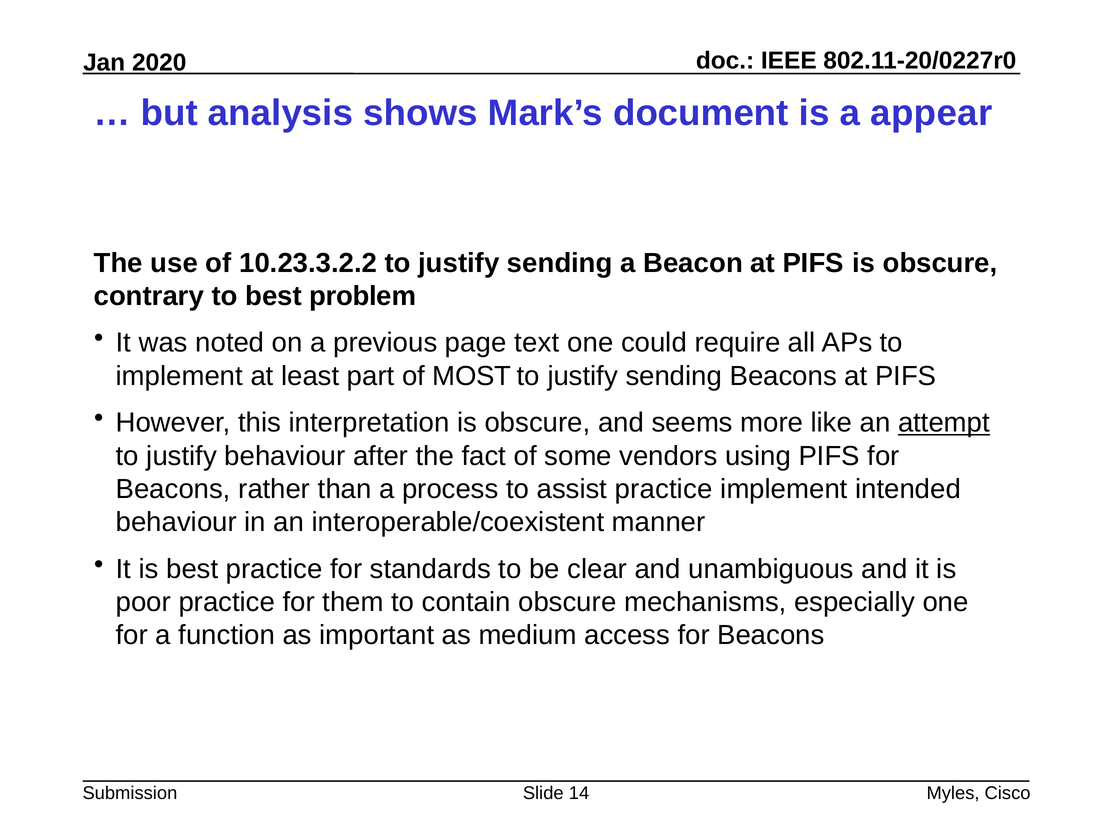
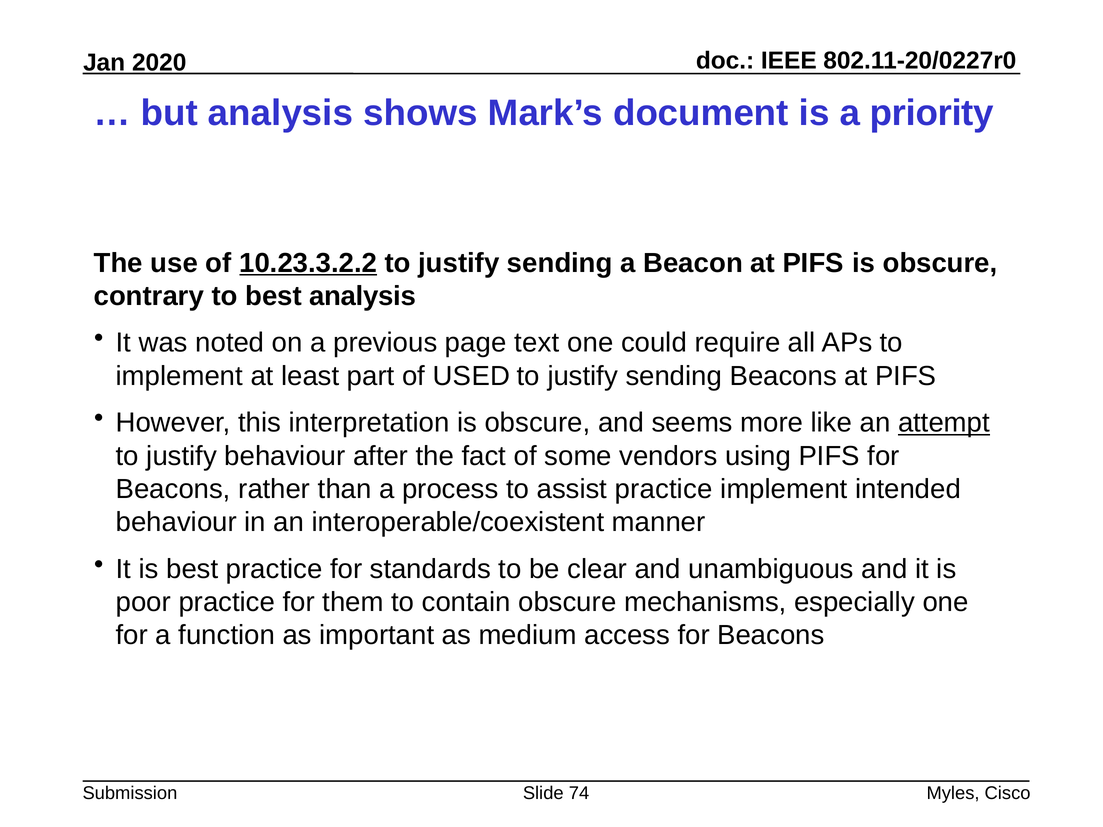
appear: appear -> priority
10.23.3.2.2 underline: none -> present
best problem: problem -> analysis
MOST: MOST -> USED
14: 14 -> 74
